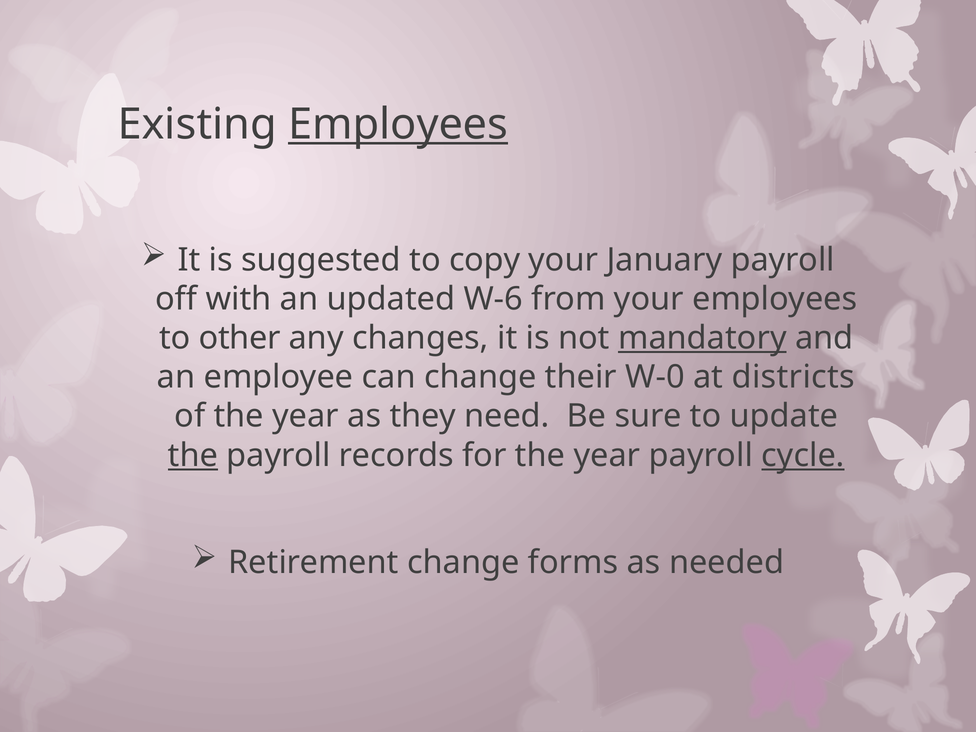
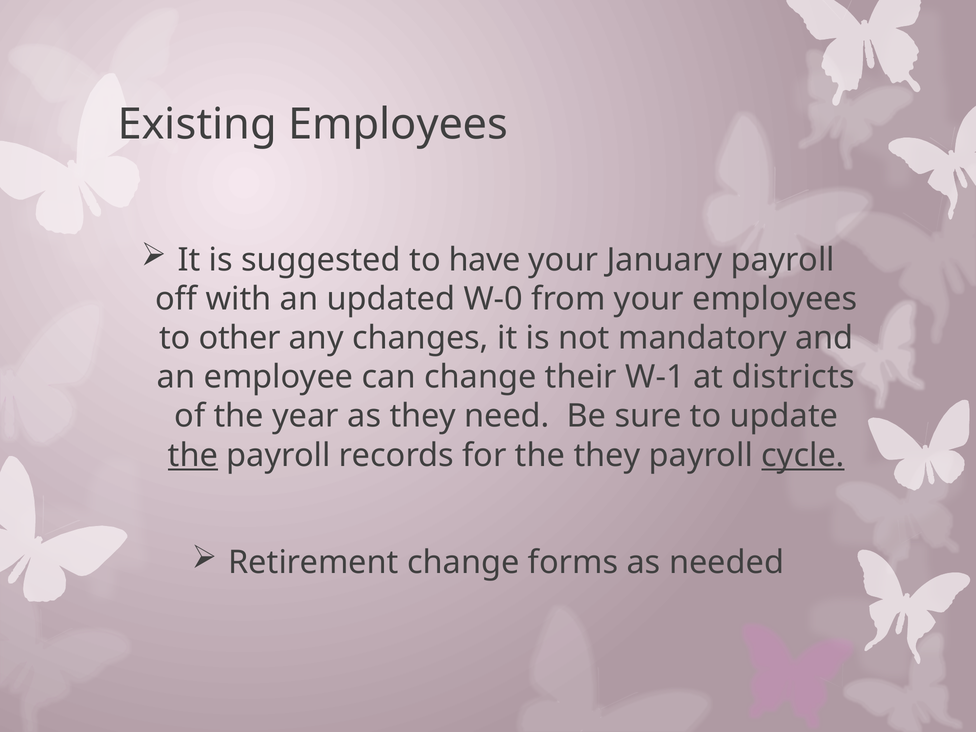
Employees at (398, 124) underline: present -> none
copy: copy -> have
W-6: W-6 -> W-0
mandatory underline: present -> none
W-0: W-0 -> W-1
for the year: year -> they
